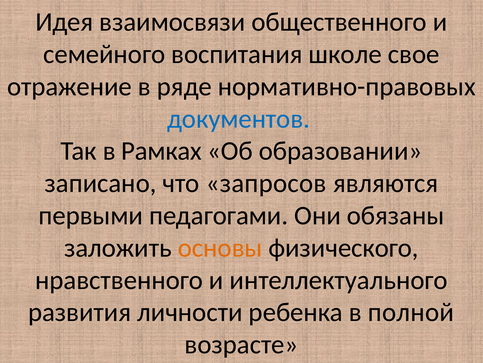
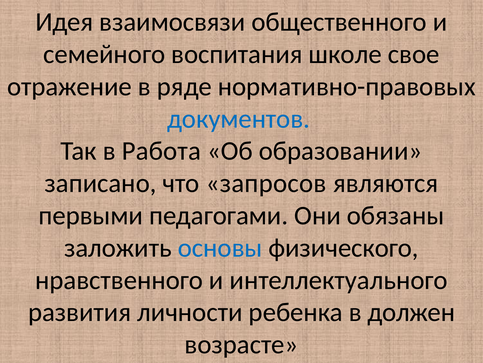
Рамках: Рамках -> Работа
основы colour: orange -> blue
полной: полной -> должен
